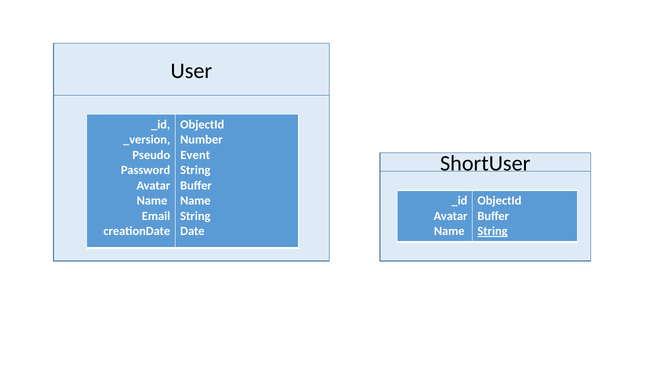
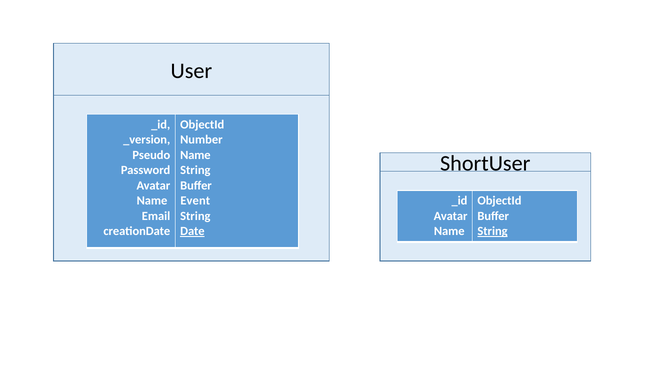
Event at (195, 155): Event -> Name
Name at (195, 201): Name -> Event
Date underline: none -> present
